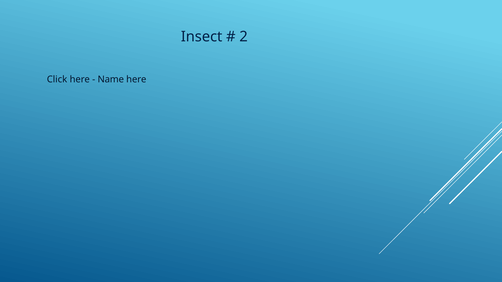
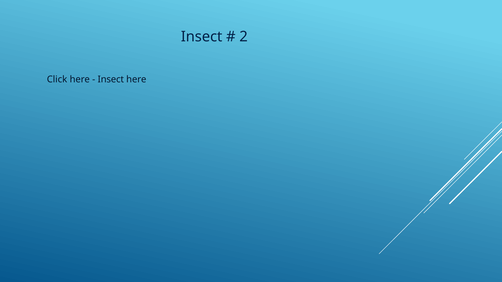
Name at (111, 80): Name -> Insect
